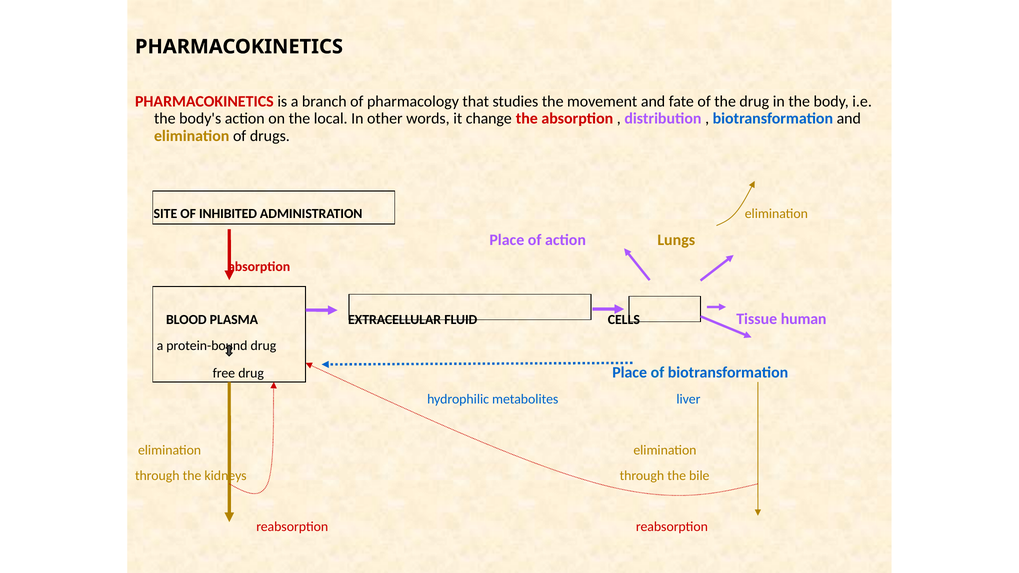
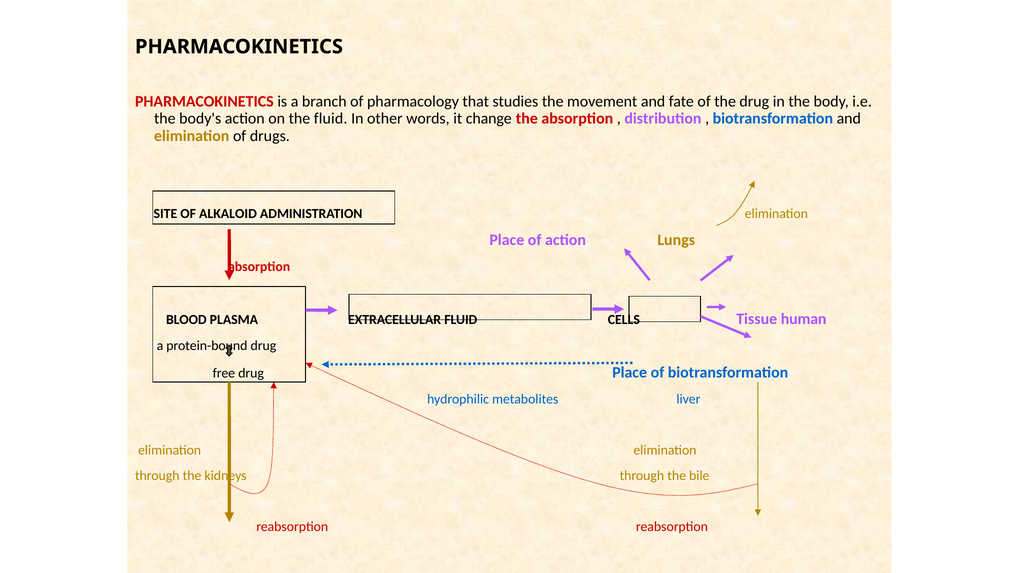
the local: local -> fluid
INHIBITED: INHIBITED -> ALKALOID
